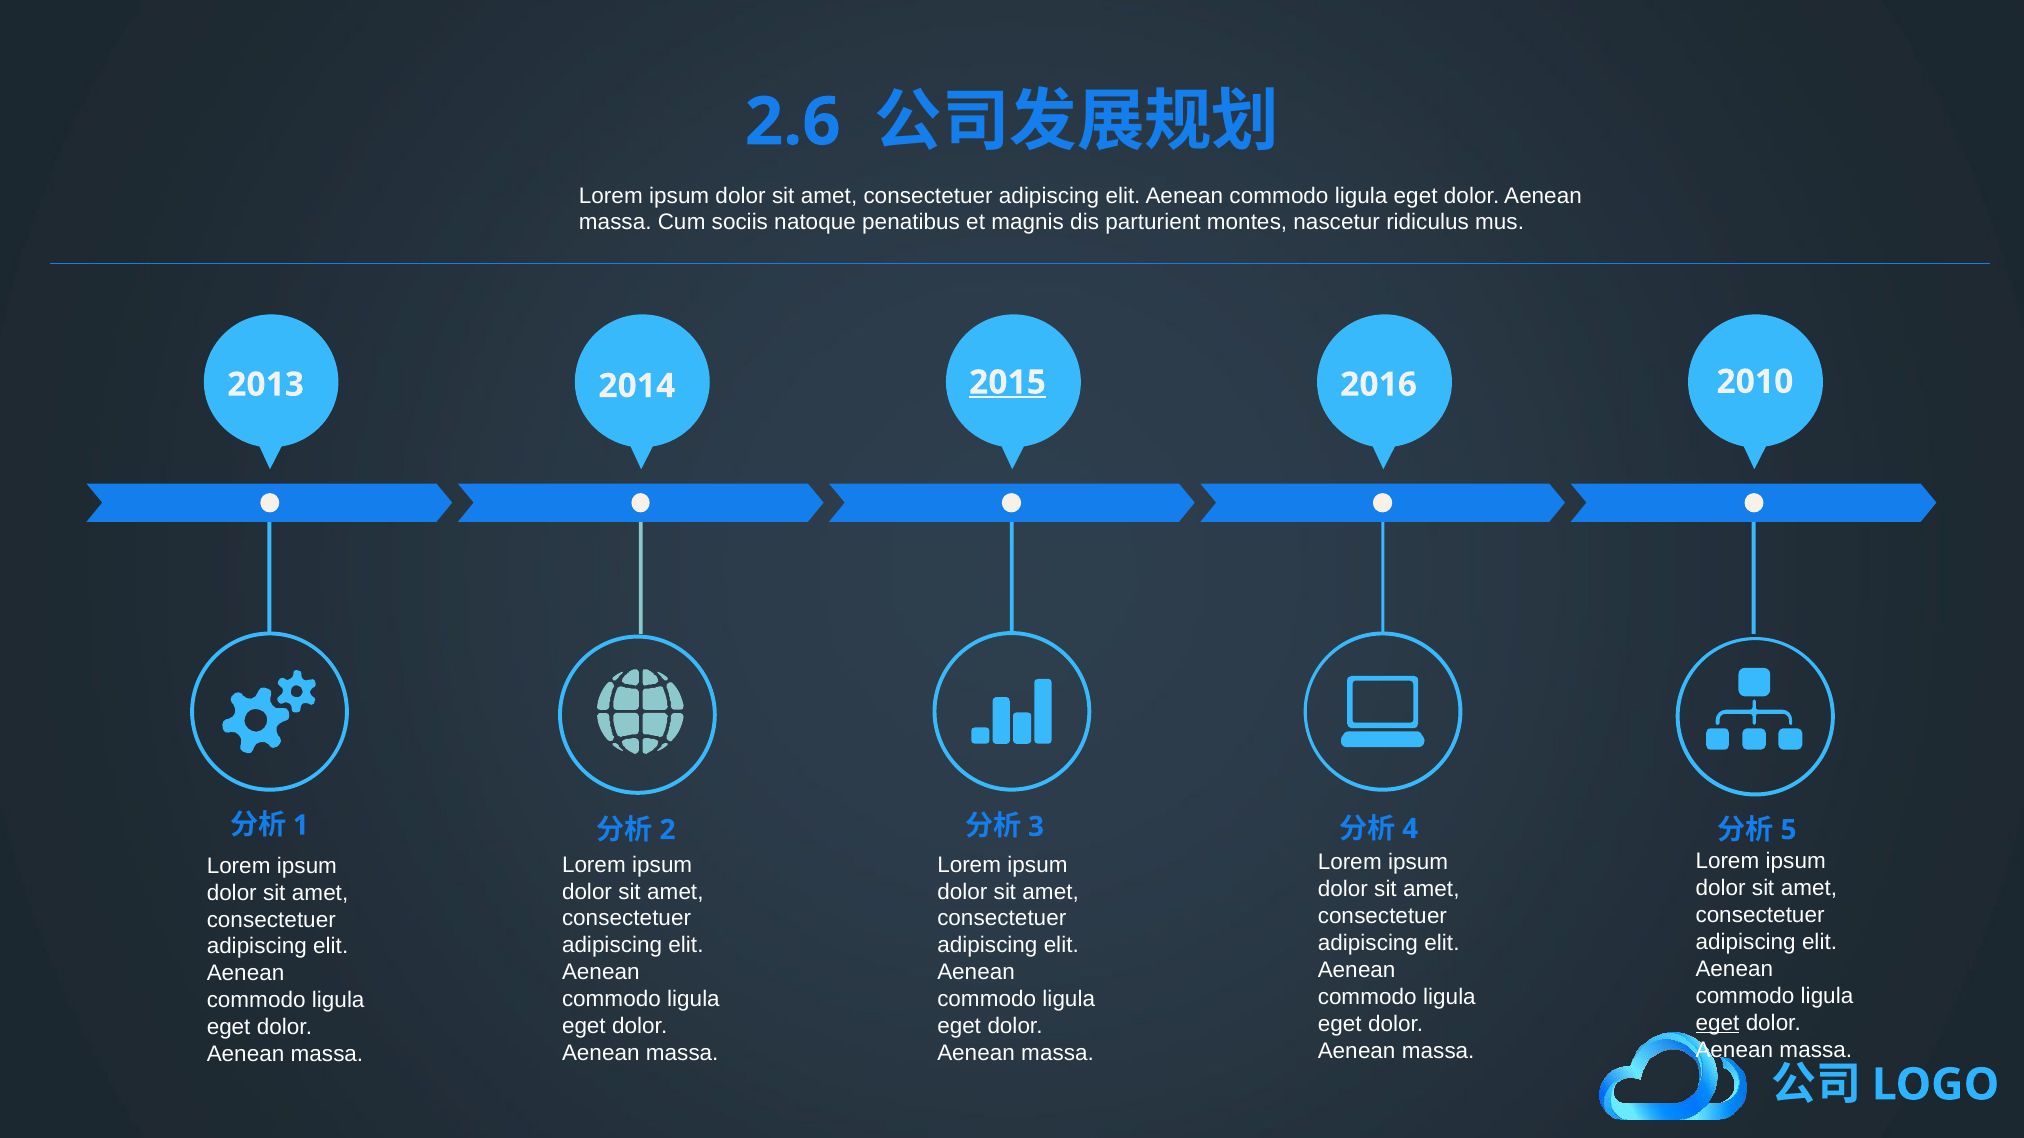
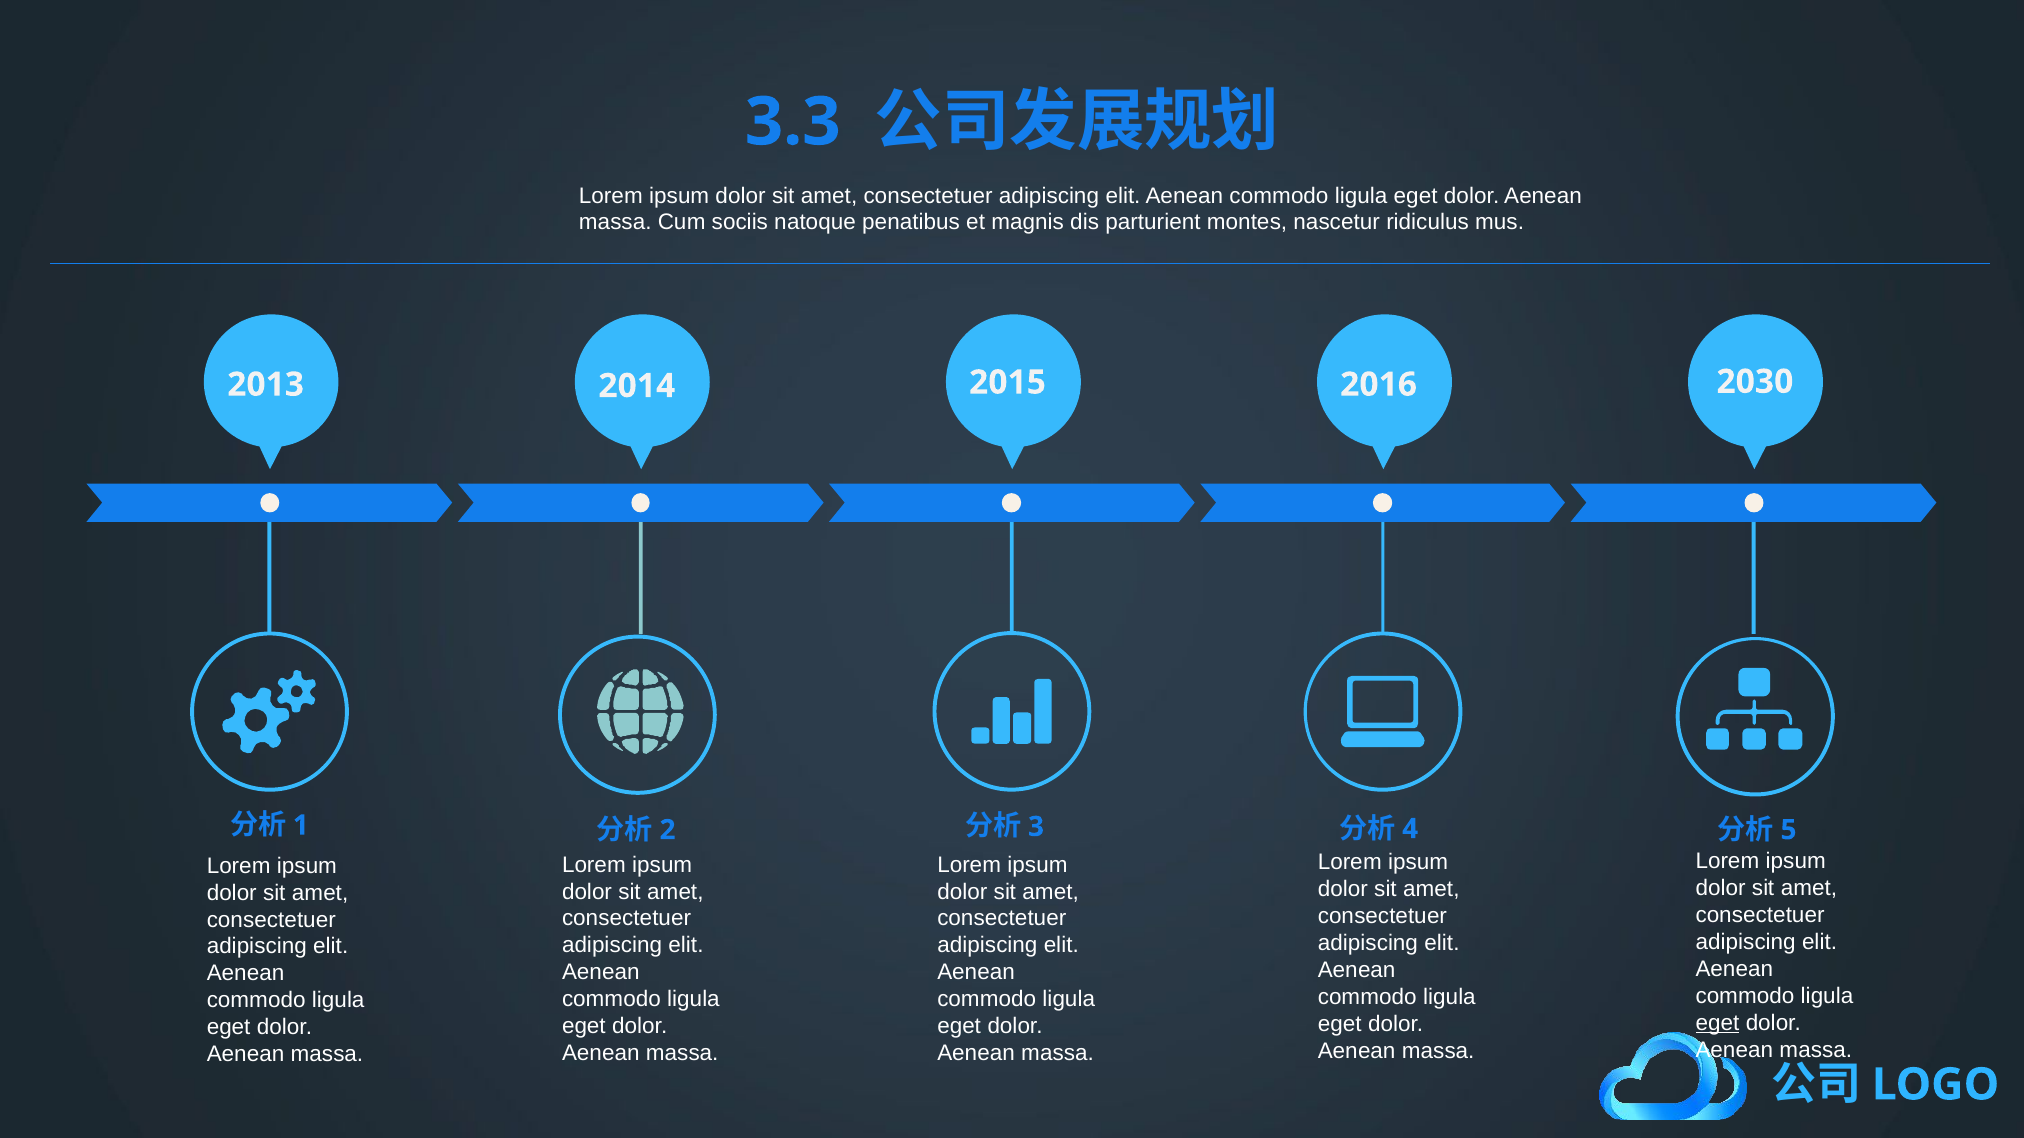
2.6: 2.6 -> 3.3
2015 underline: present -> none
2010: 2010 -> 2030
